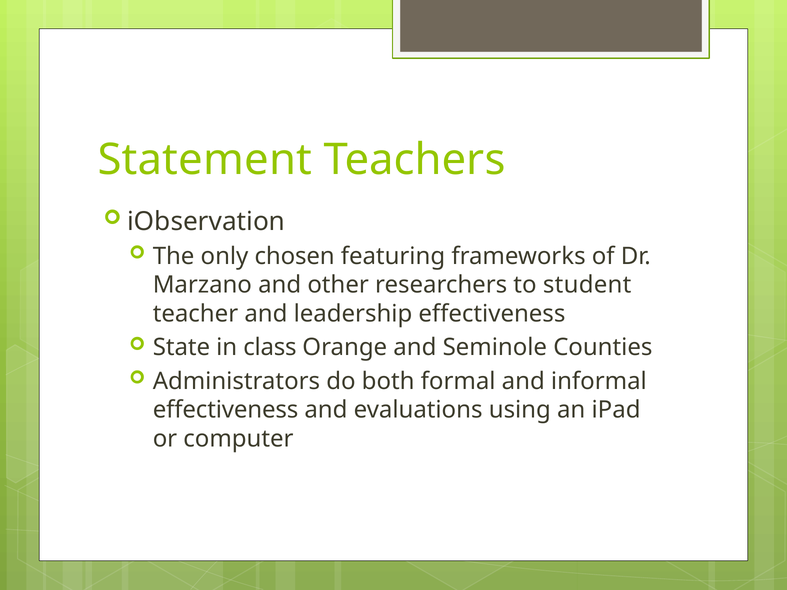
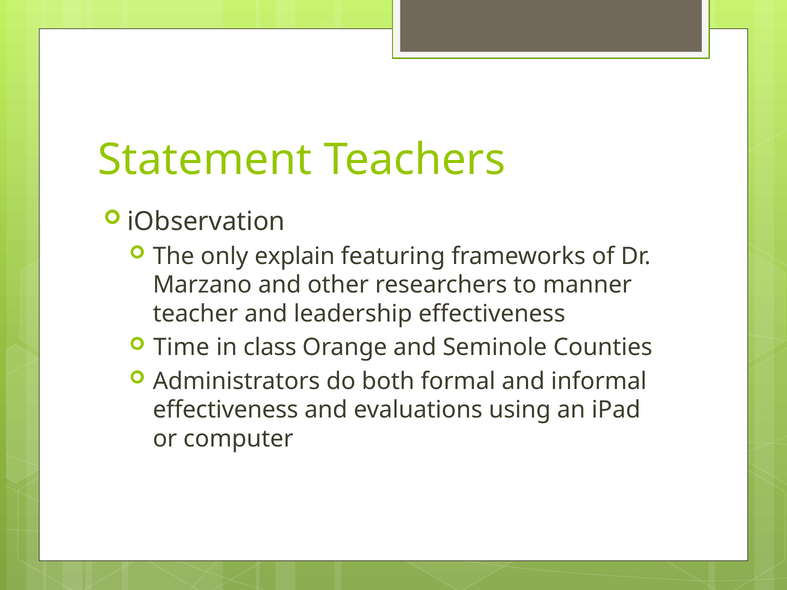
chosen: chosen -> explain
student: student -> manner
State: State -> Time
